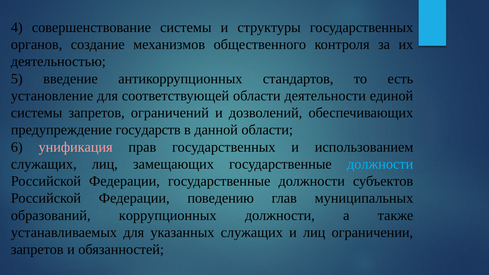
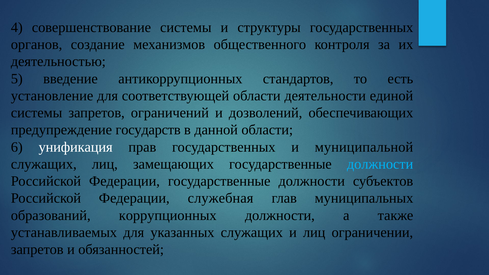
унификация colour: pink -> white
использованием: использованием -> муниципальной
поведению: поведению -> служебная
